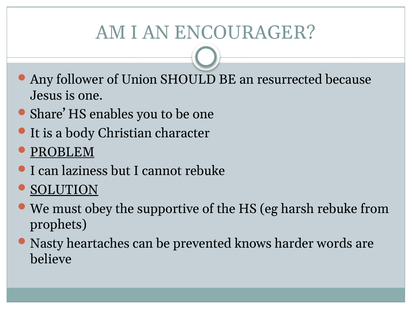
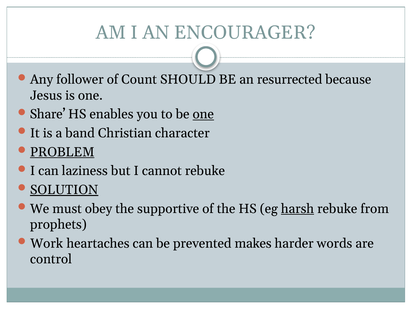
Union: Union -> Count
one at (203, 114) underline: none -> present
body: body -> band
harsh underline: none -> present
Nasty: Nasty -> Work
knows: knows -> makes
believe: believe -> control
